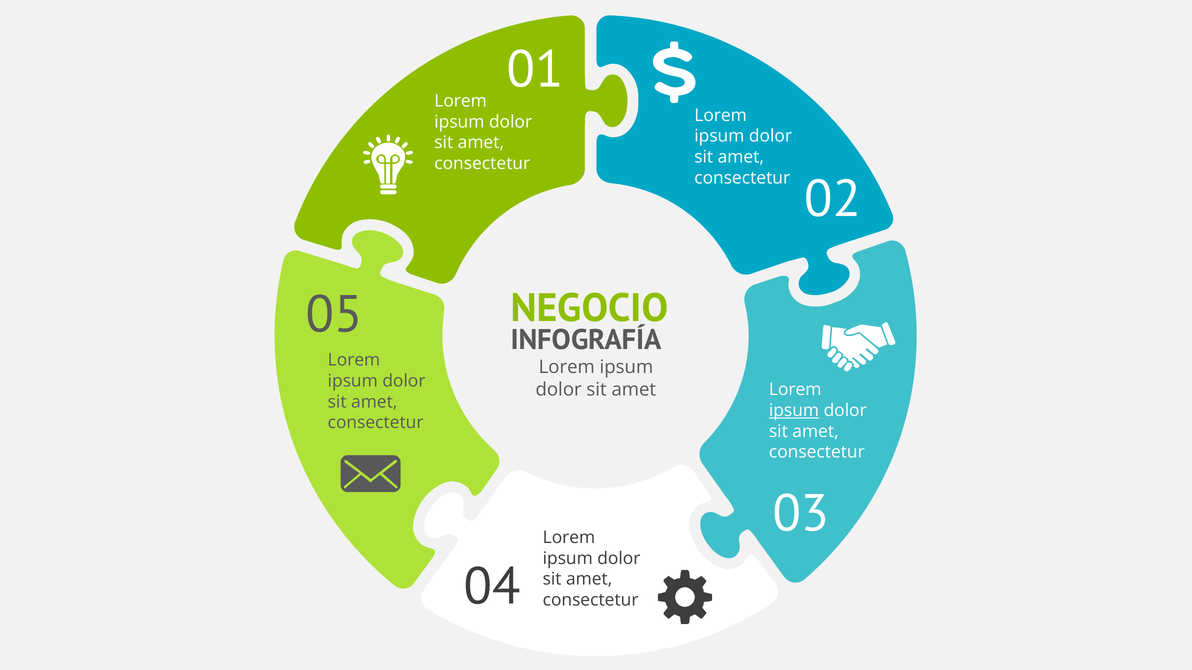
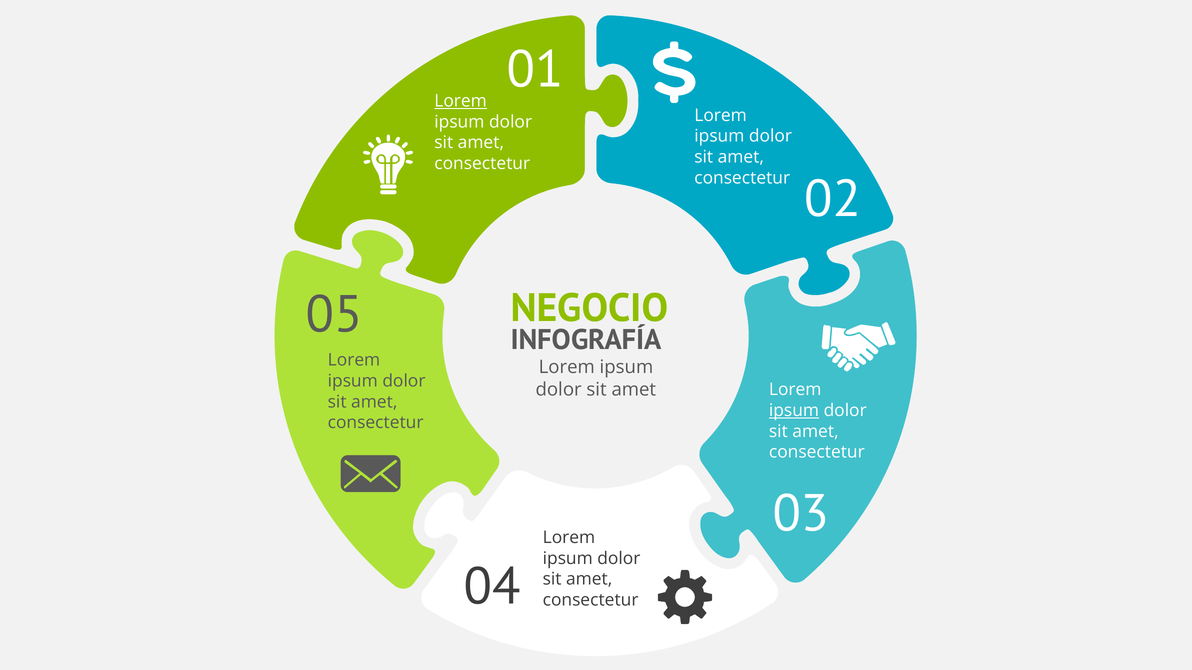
Lorem at (461, 101) underline: none -> present
